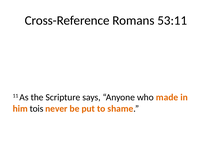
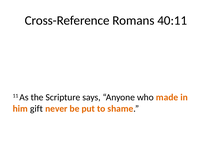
53:11: 53:11 -> 40:11
tois: tois -> gift
